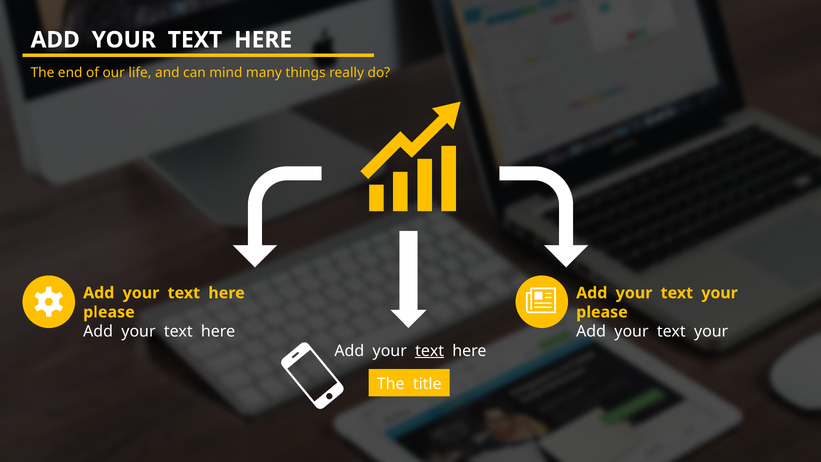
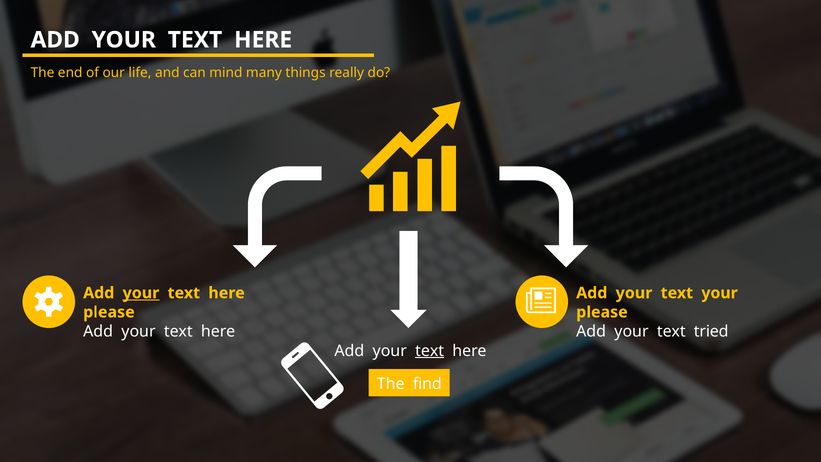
your at (141, 293) underline: none -> present
your at (711, 331): your -> tried
title: title -> find
